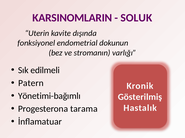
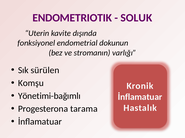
KARSINOMLARIN: KARSINOMLARIN -> ENDOMETRIOTIK
edilmeli: edilmeli -> sürülen
Patern: Patern -> Komşu
Gösterilmiş at (140, 97): Gösterilmiş -> İnflamatuar
